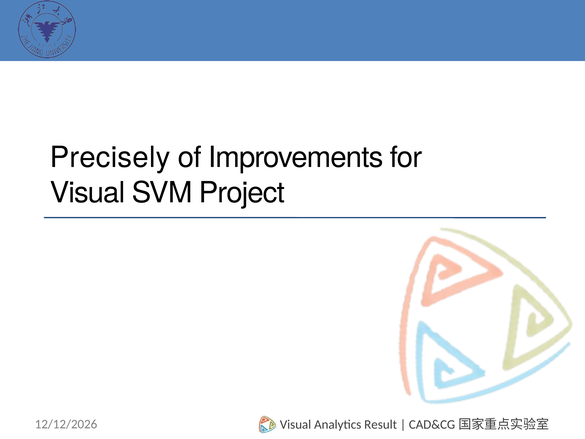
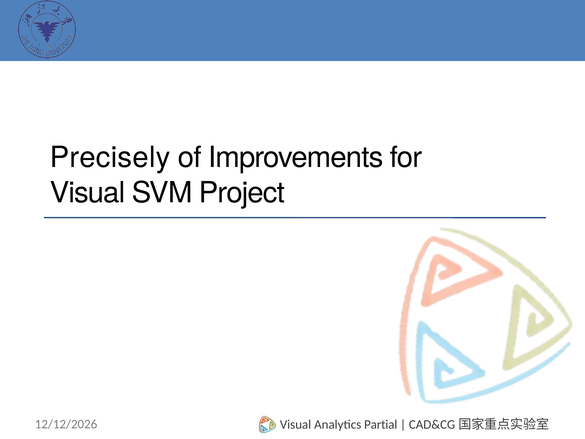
Result: Result -> Partial
